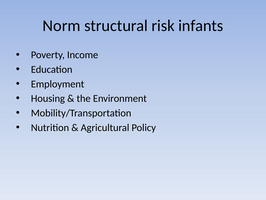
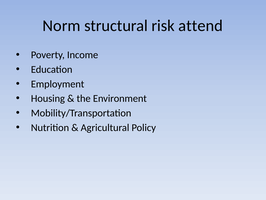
infants: infants -> attend
